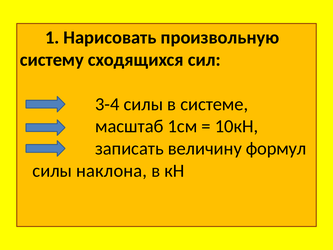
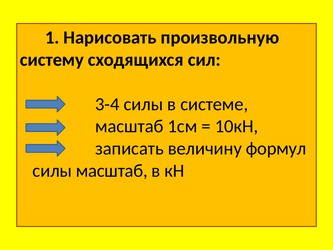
силы наклона: наклона -> масштаб
